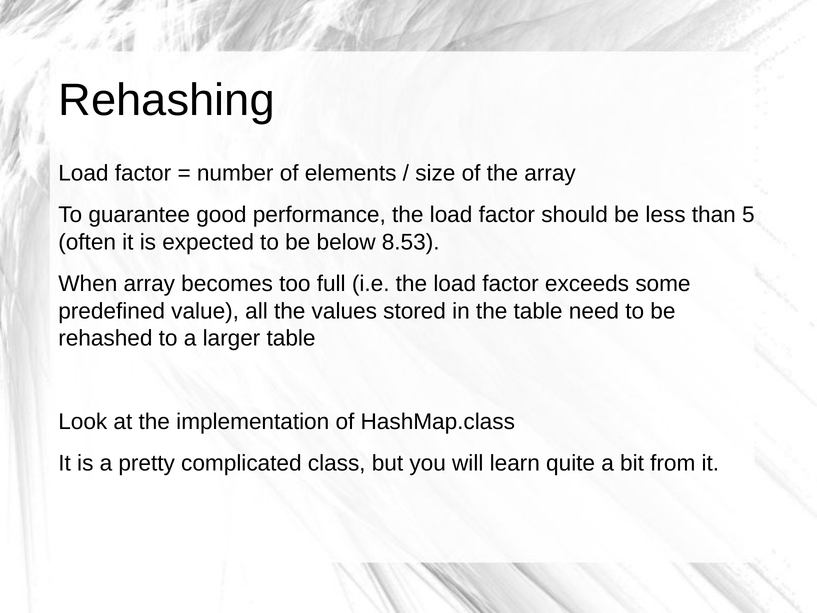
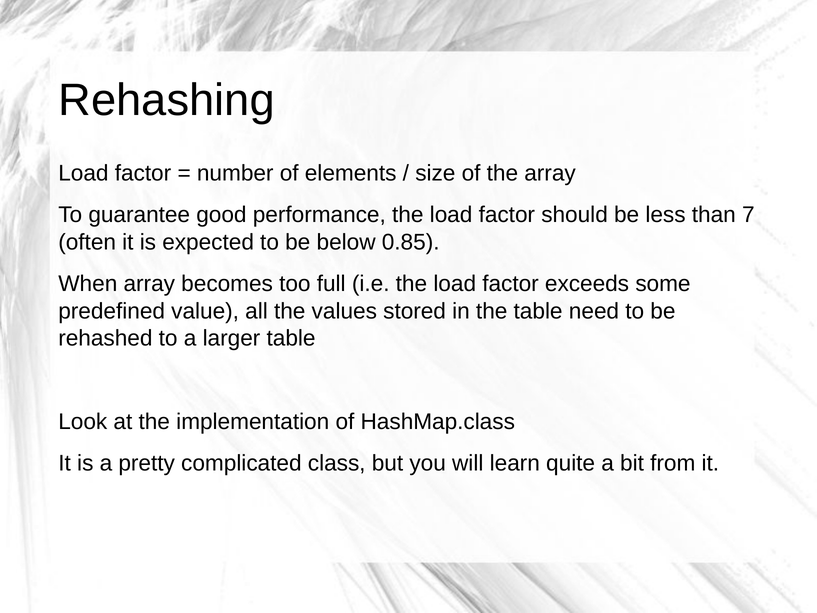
5: 5 -> 7
8.53: 8.53 -> 0.85
